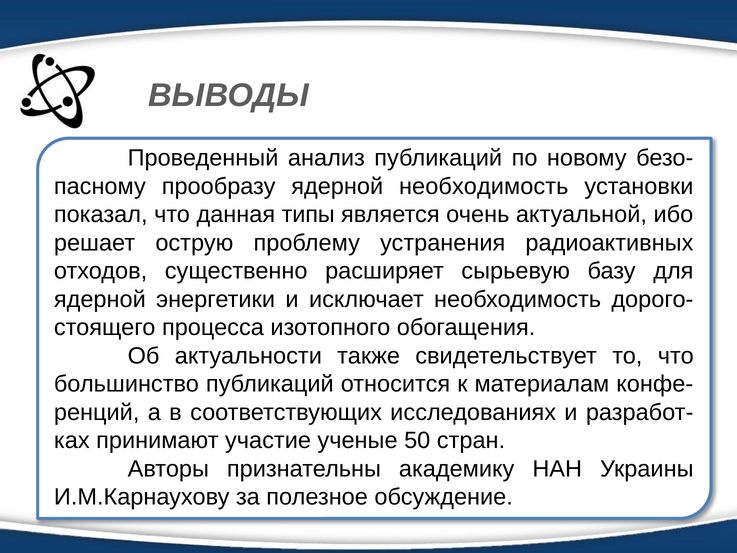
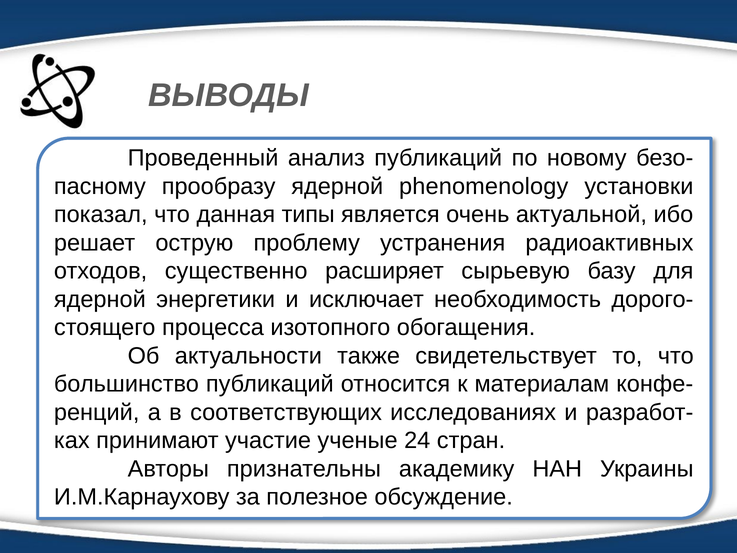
ядерной необходимость: необходимость -> phenomenology
50: 50 -> 24
